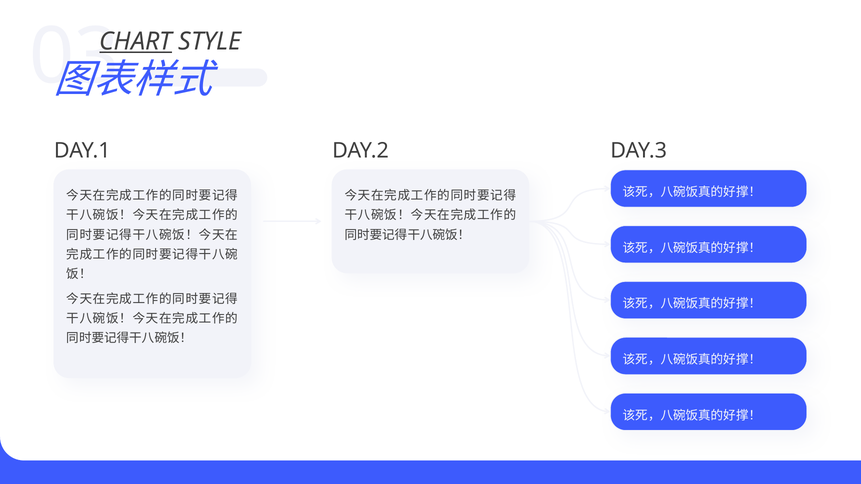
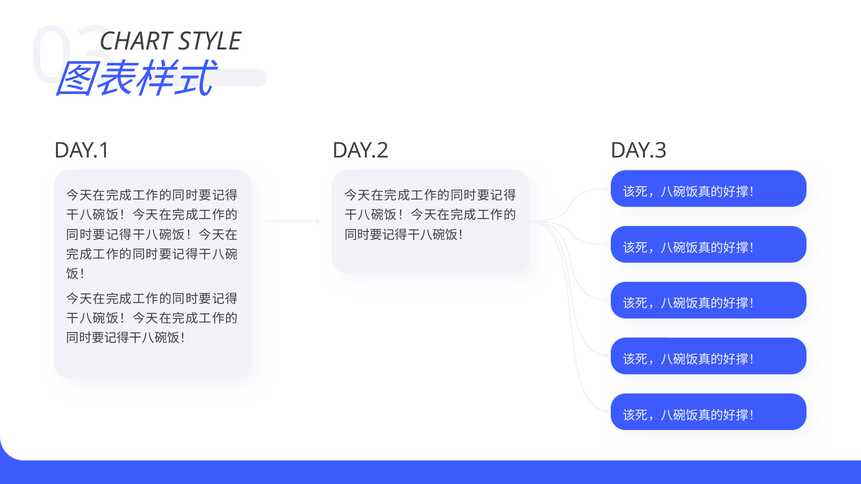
CHART underline: present -> none
